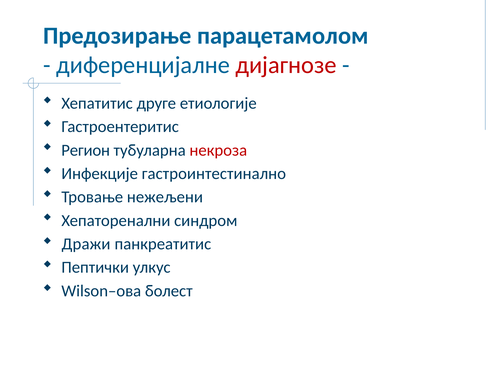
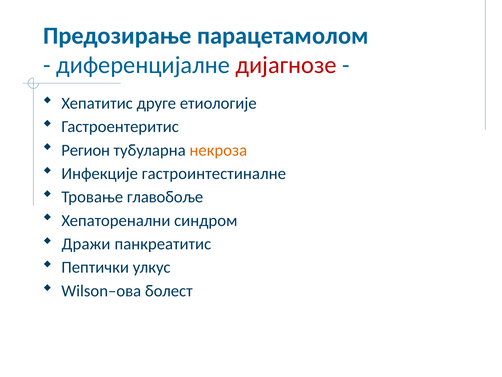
некроза colour: red -> orange
гастроинтестинално: гастроинтестинално -> гастроинтестиналне
нежељени: нежељени -> главобоље
